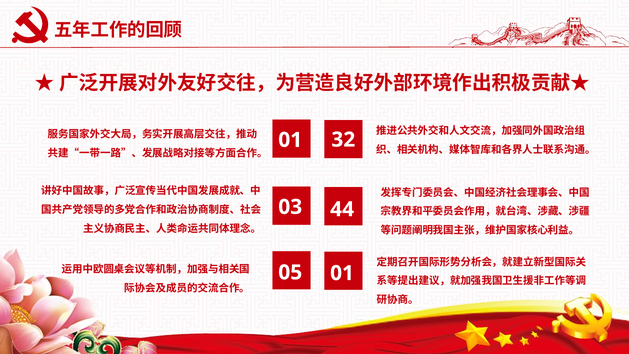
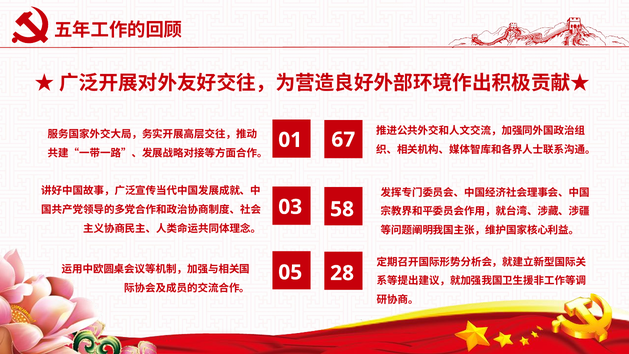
32: 32 -> 67
44: 44 -> 58
05 01: 01 -> 28
